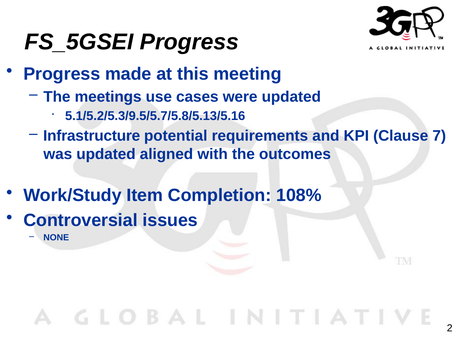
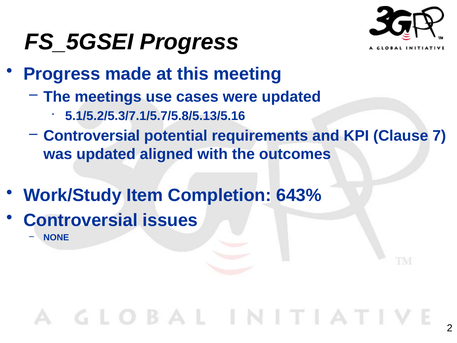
5.1/5.2/5.3/9.5/5.7/5.8/5.13/5.16: 5.1/5.2/5.3/9.5/5.7/5.8/5.13/5.16 -> 5.1/5.2/5.3/7.1/5.7/5.8/5.13/5.16
Infrastructure at (92, 136): Infrastructure -> Controversial
108%: 108% -> 643%
